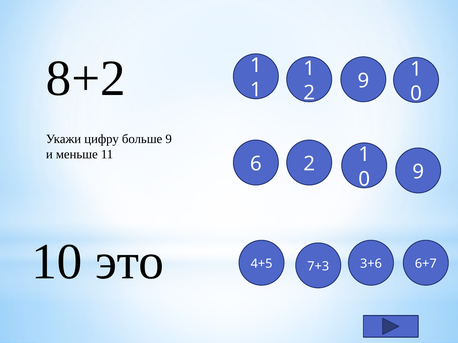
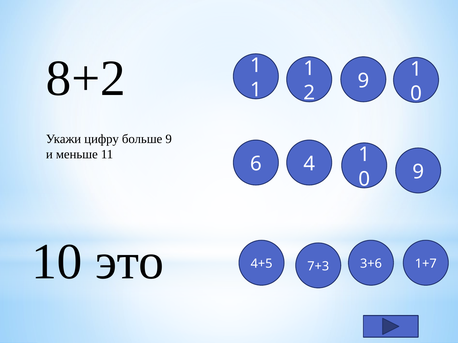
6 2: 2 -> 4
6+7: 6+7 -> 1+7
